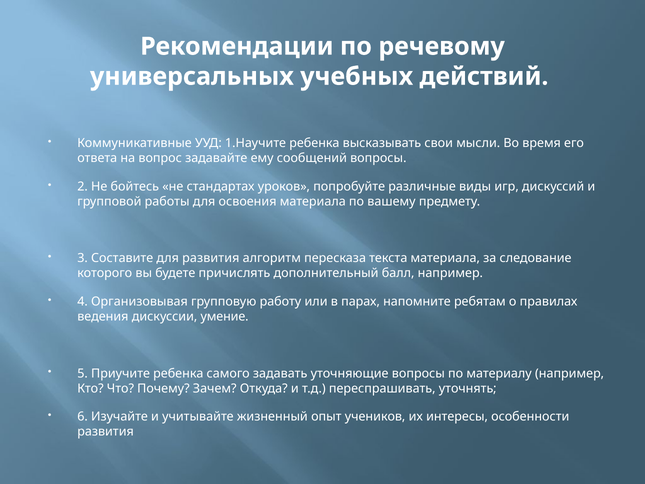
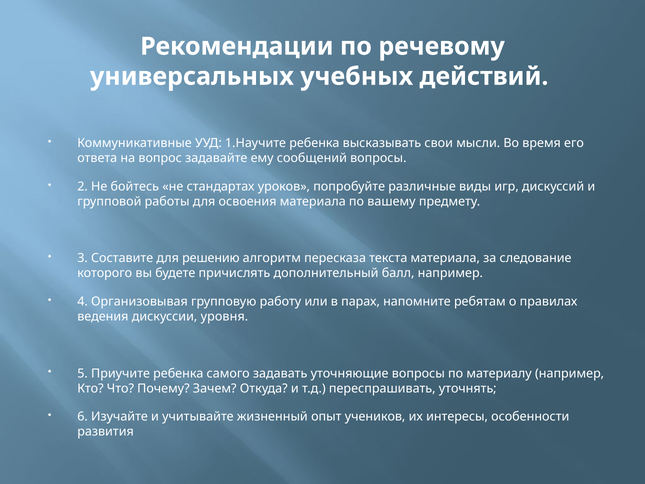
для развития: развития -> решению
умение: умение -> уровня
